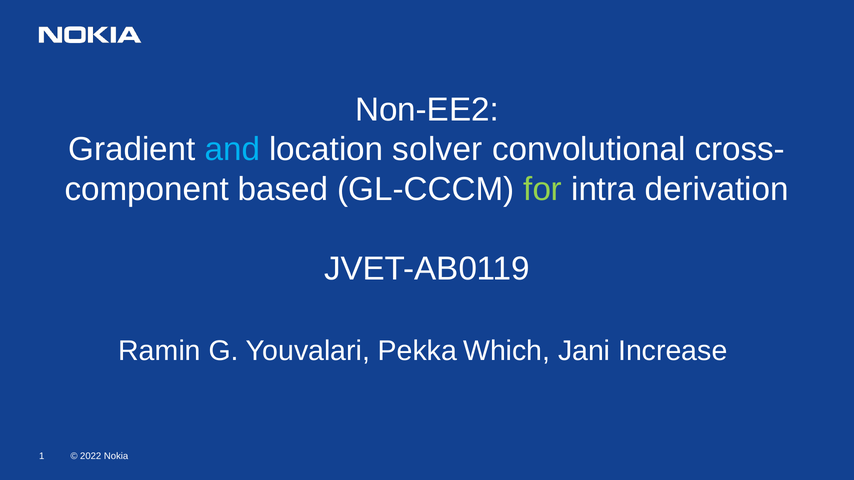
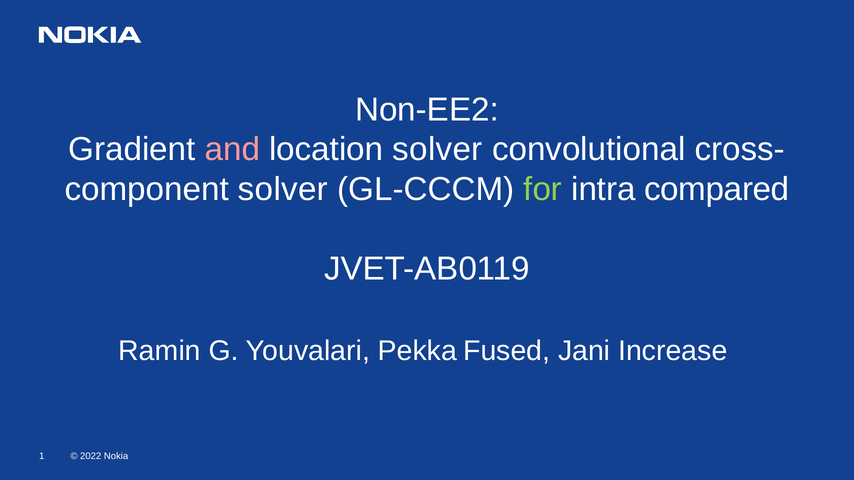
and colour: light blue -> pink
based at (283, 189): based -> solver
derivation: derivation -> compared
Which: Which -> Fused
